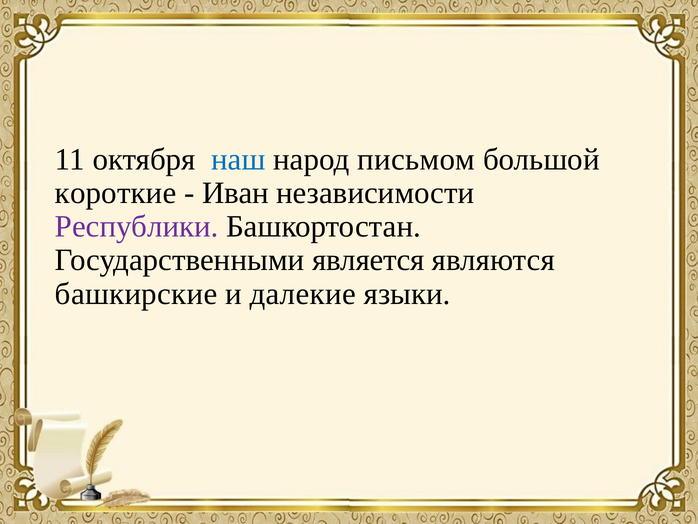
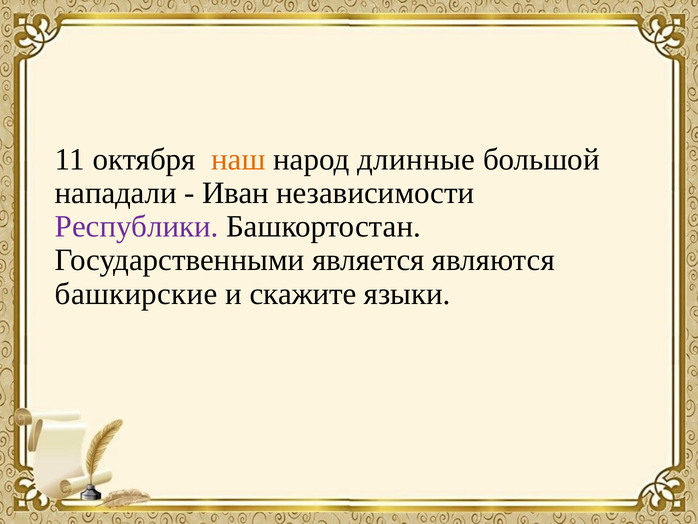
наш colour: blue -> orange
письмом: письмом -> длинные
короткие: короткие -> нападали
далекие: далекие -> скажите
